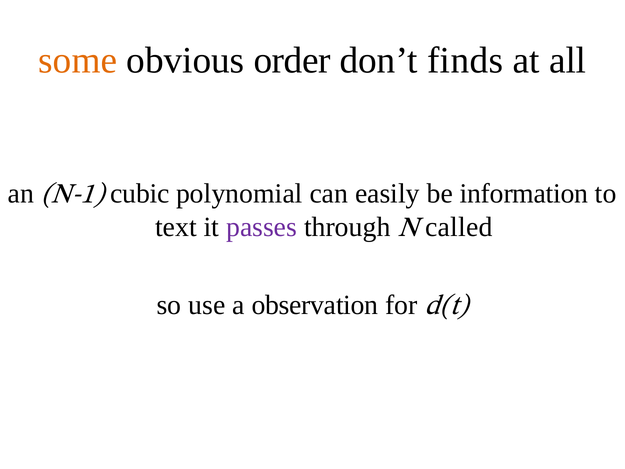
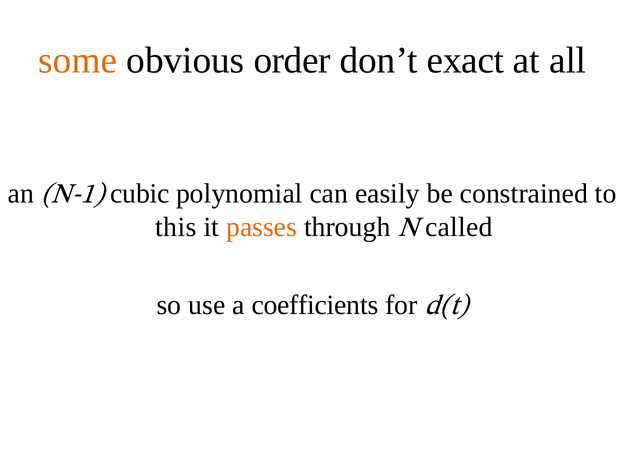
finds: finds -> exact
information: information -> constrained
text: text -> this
passes colour: purple -> orange
observation: observation -> coefficients
